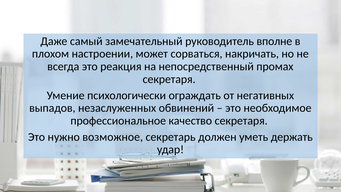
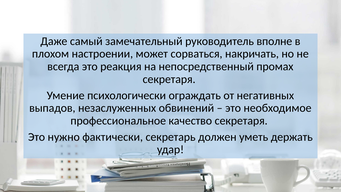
возможное: возможное -> фактически
